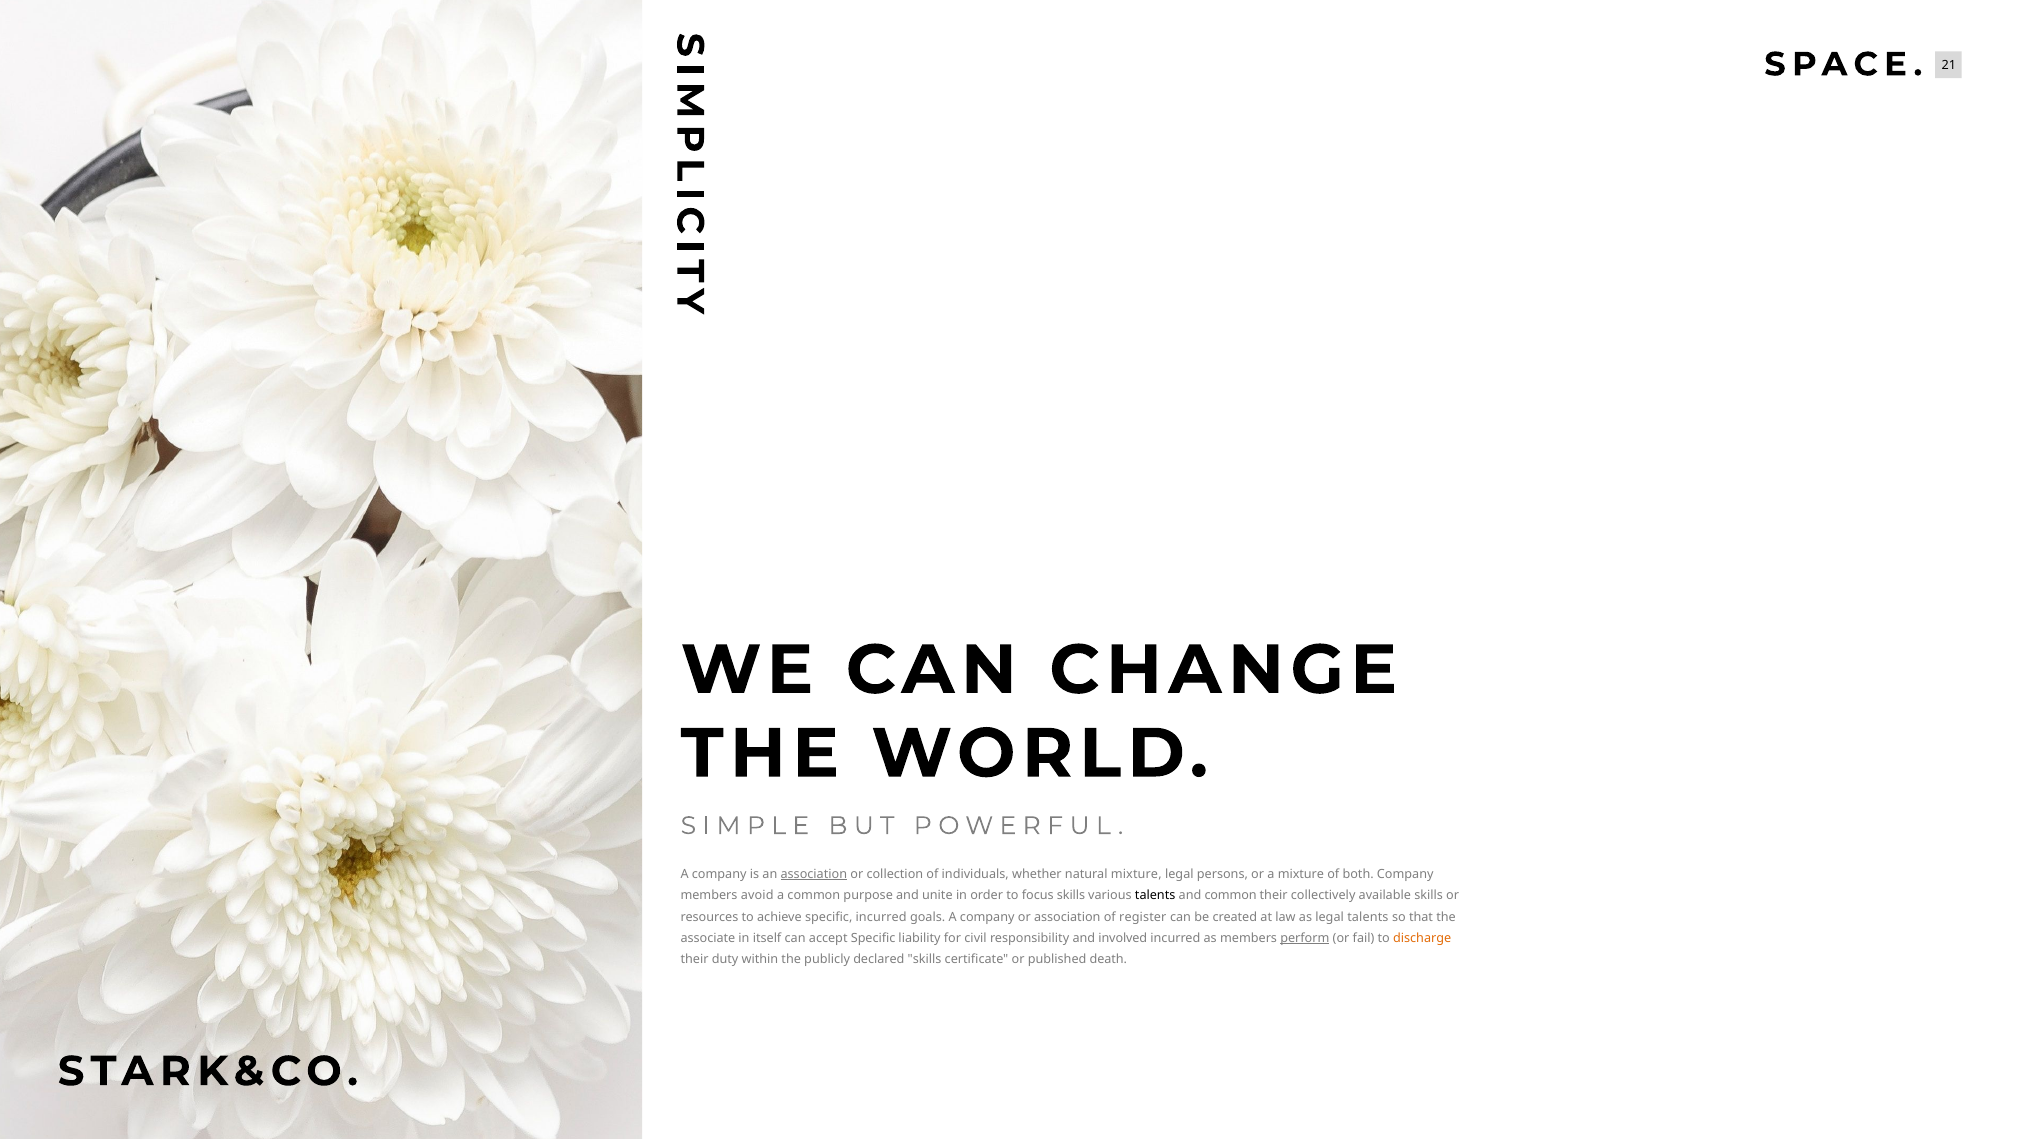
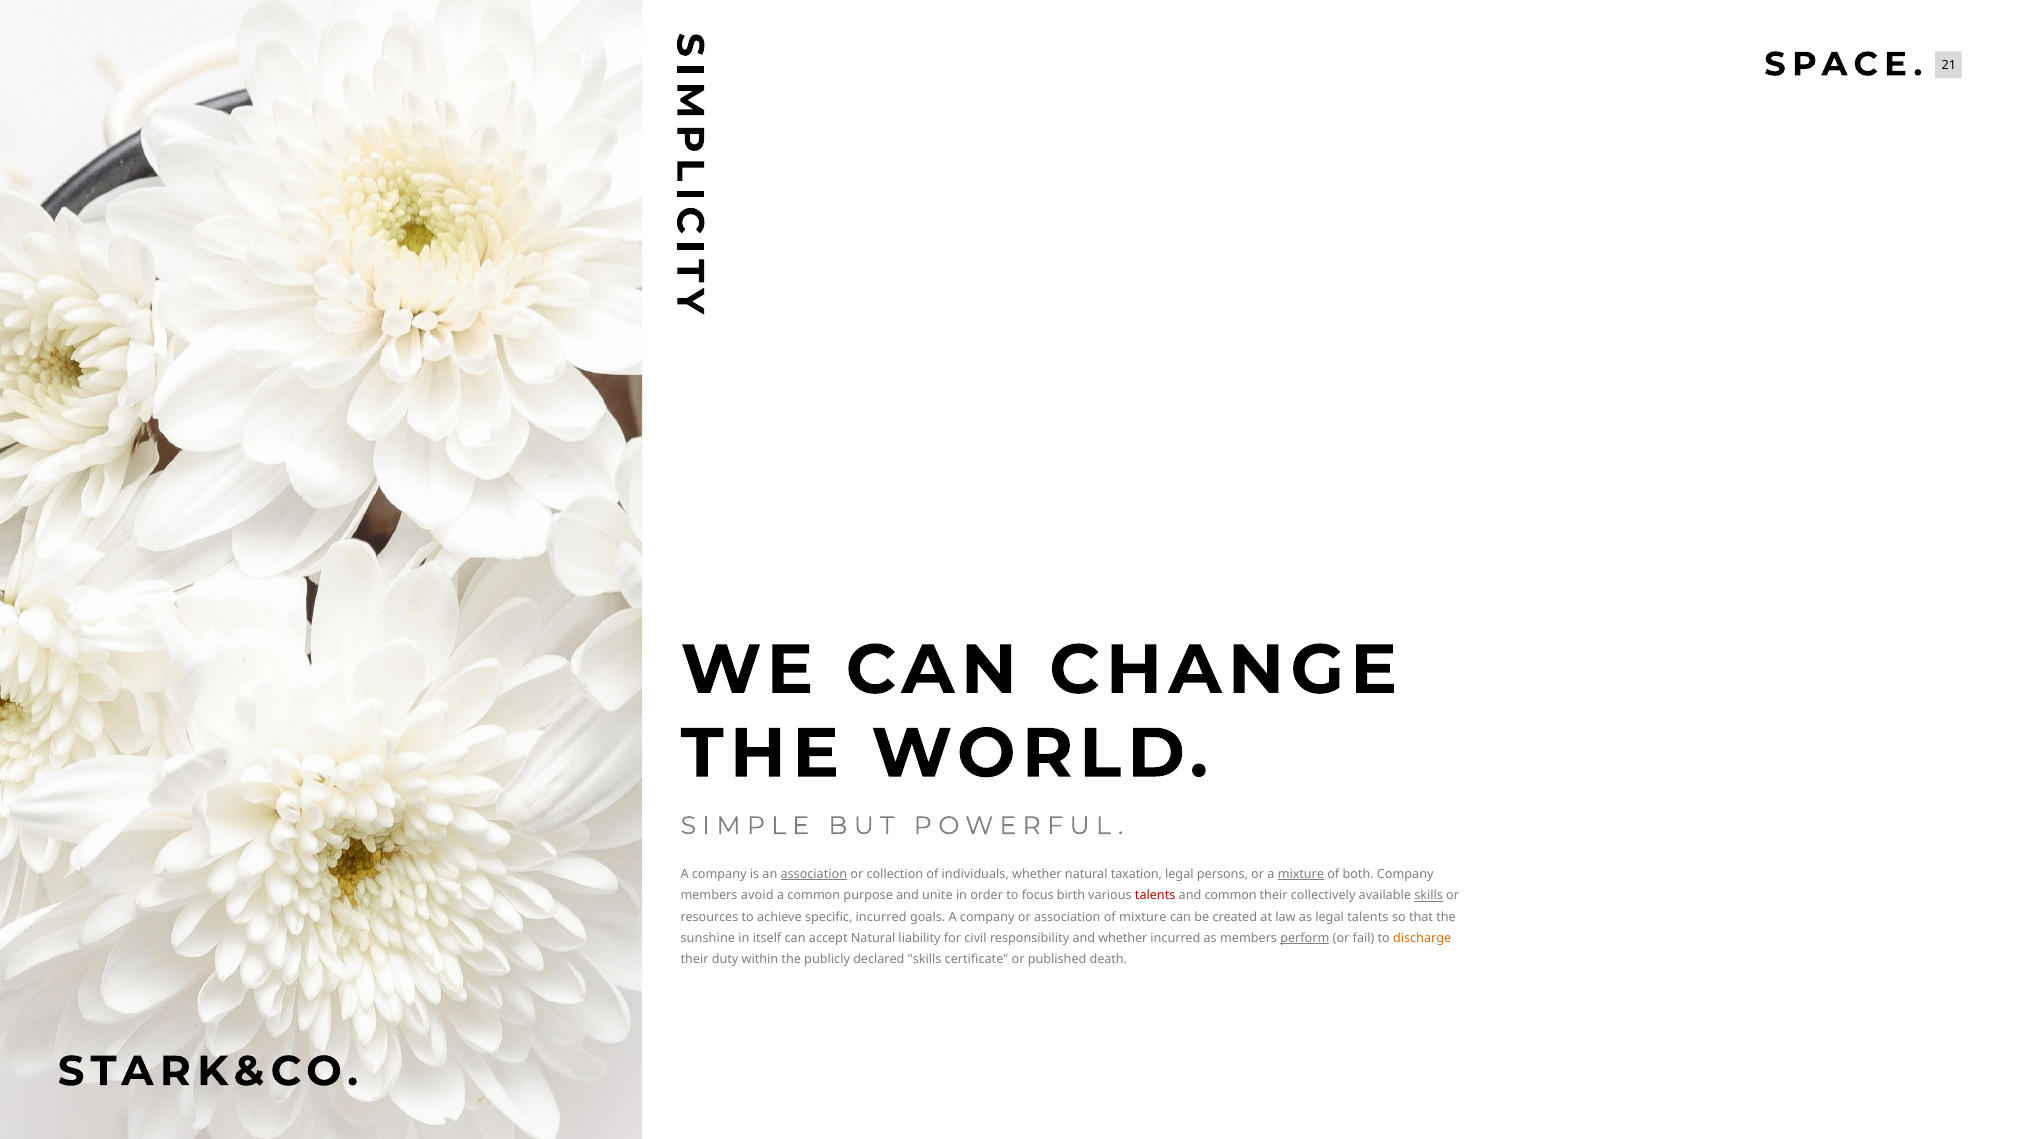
natural mixture: mixture -> taxation
mixture at (1301, 874) underline: none -> present
focus skills: skills -> birth
talents at (1155, 895) colour: black -> red
skills at (1429, 895) underline: none -> present
of register: register -> mixture
associate: associate -> sunshine
accept Specific: Specific -> Natural
and involved: involved -> whether
